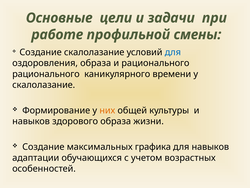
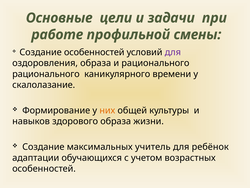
Создание скалолазание: скалолазание -> особенностей
для at (173, 52) colour: blue -> purple
графика: графика -> учитель
для навыков: навыков -> ребёнок
